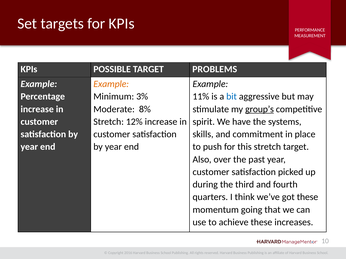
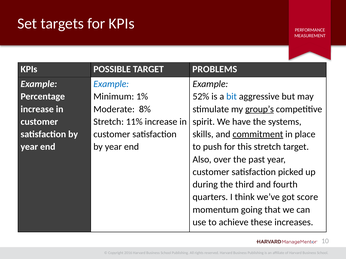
Example at (111, 84) colour: orange -> blue
3%: 3% -> 1%
11%: 11% -> 52%
12%: 12% -> 11%
commitment underline: none -> present
got these: these -> score
